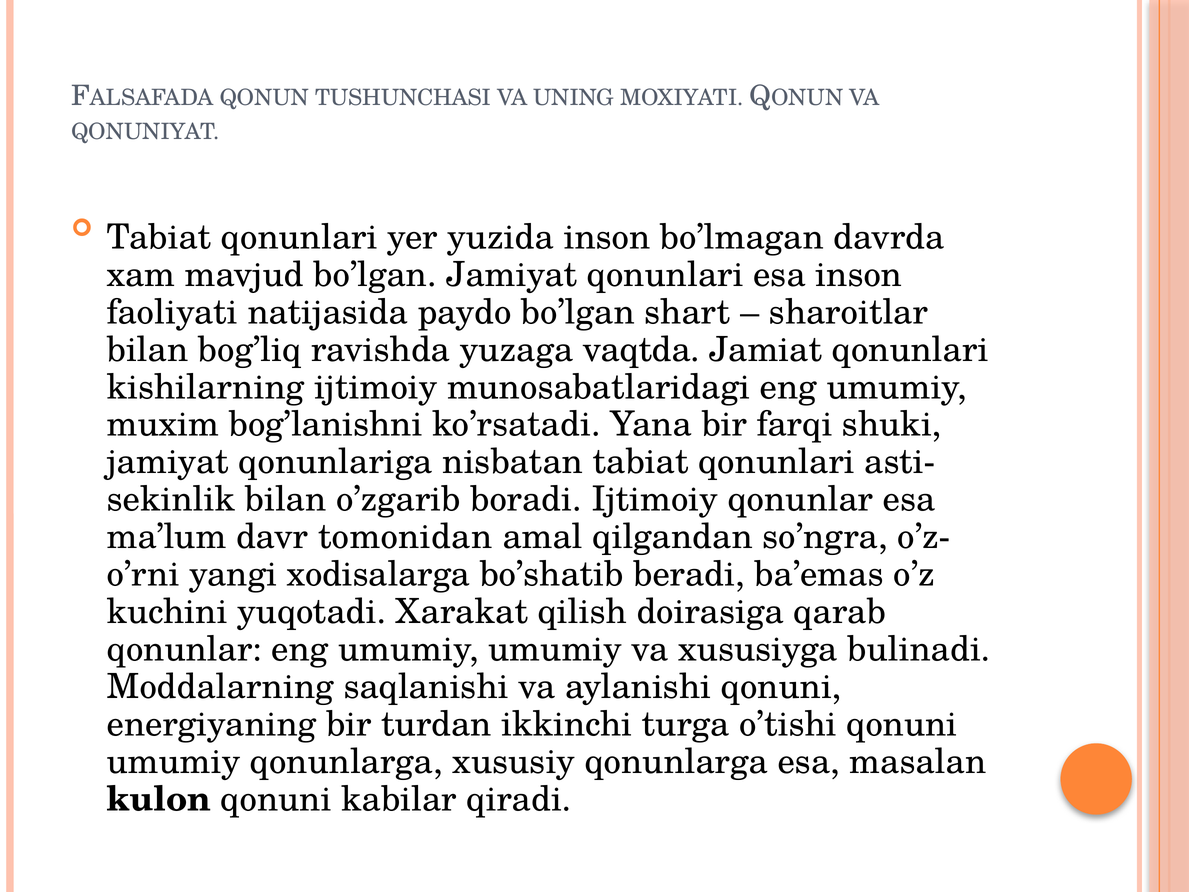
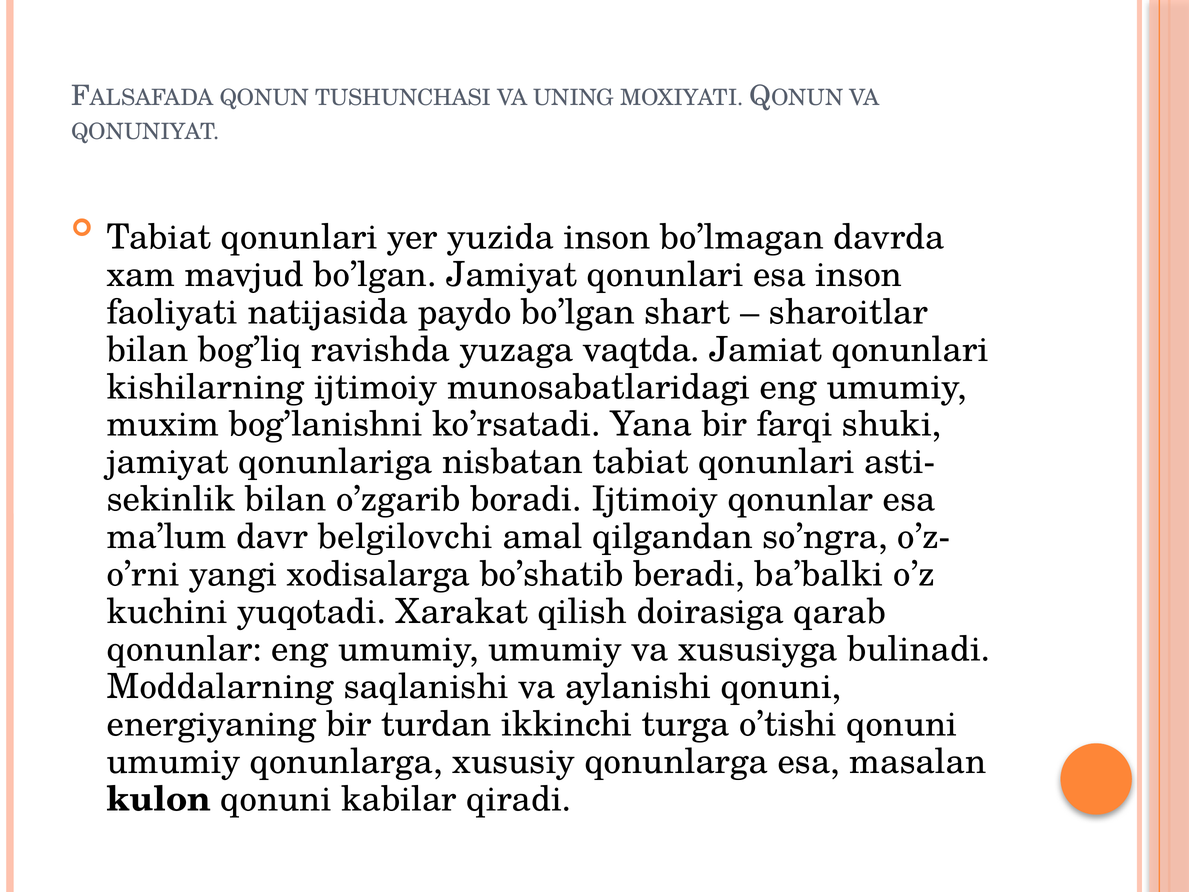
tomonidan: tomonidan -> belgilovchi
ba’emas: ba’emas -> ba’balki
